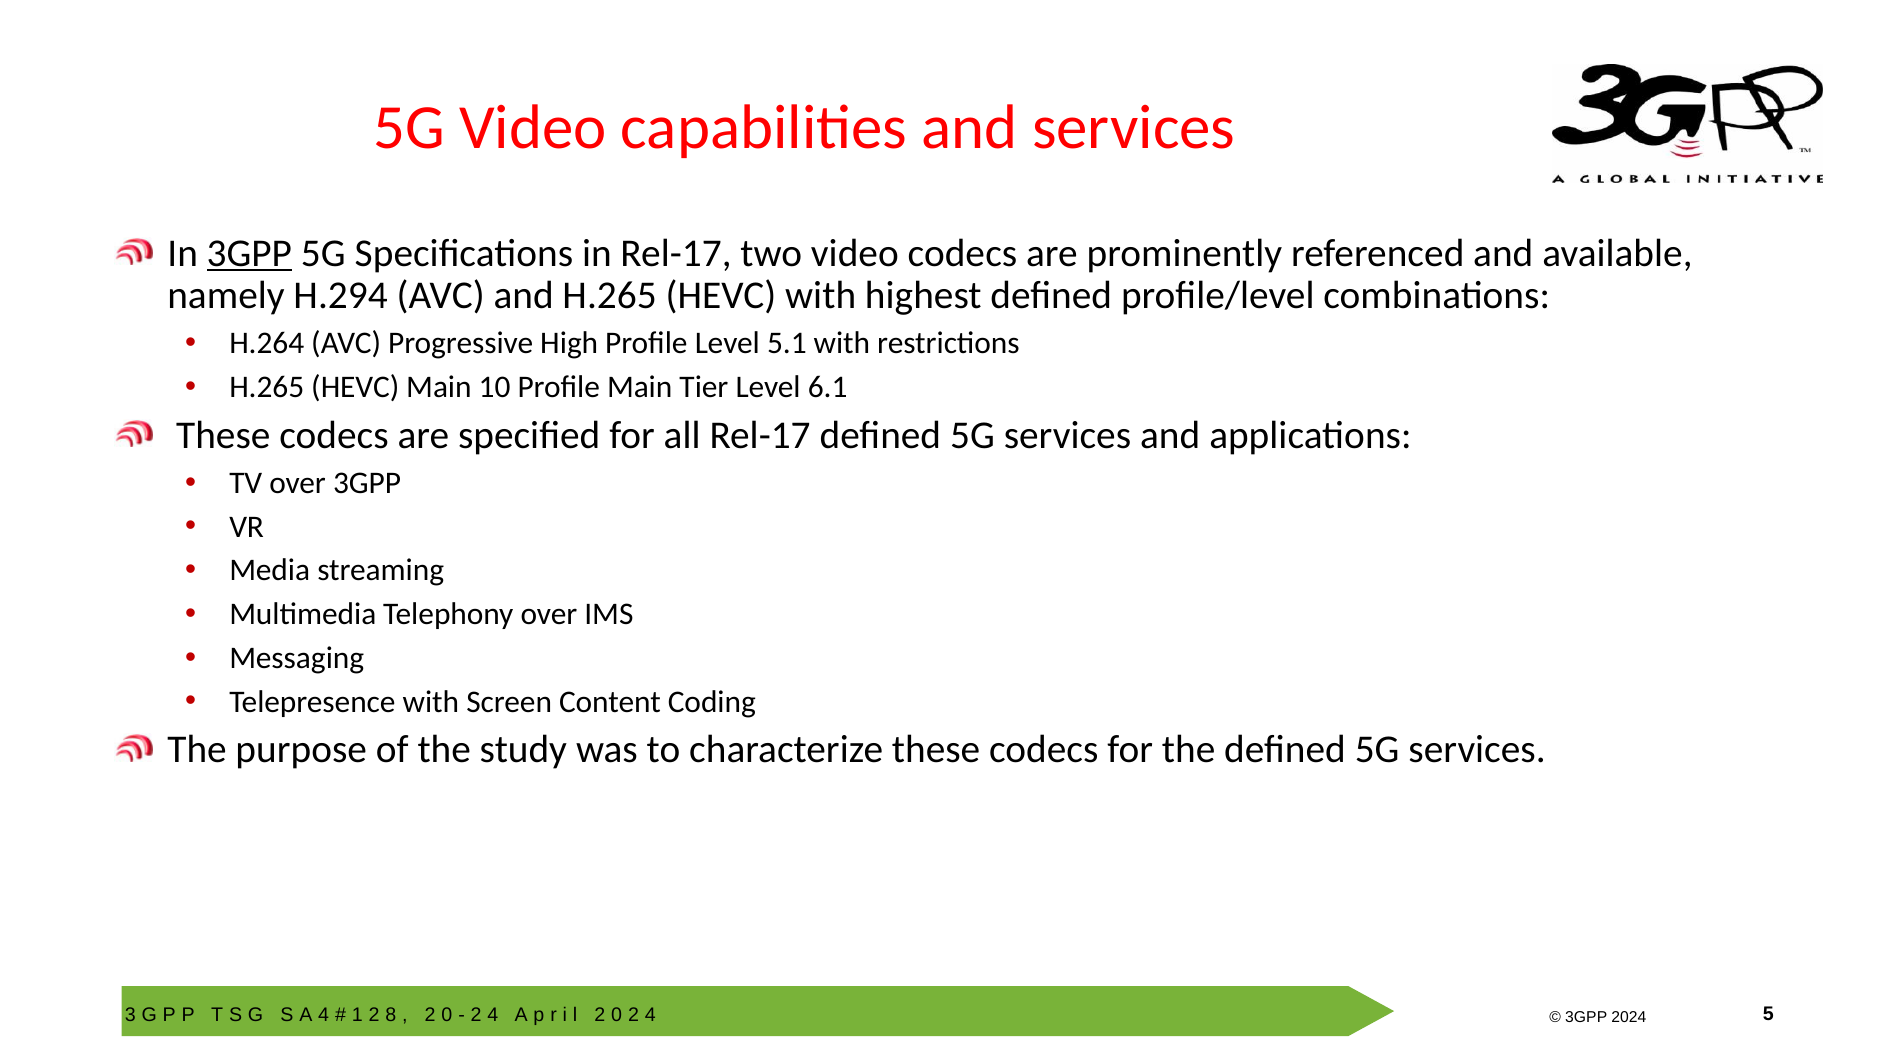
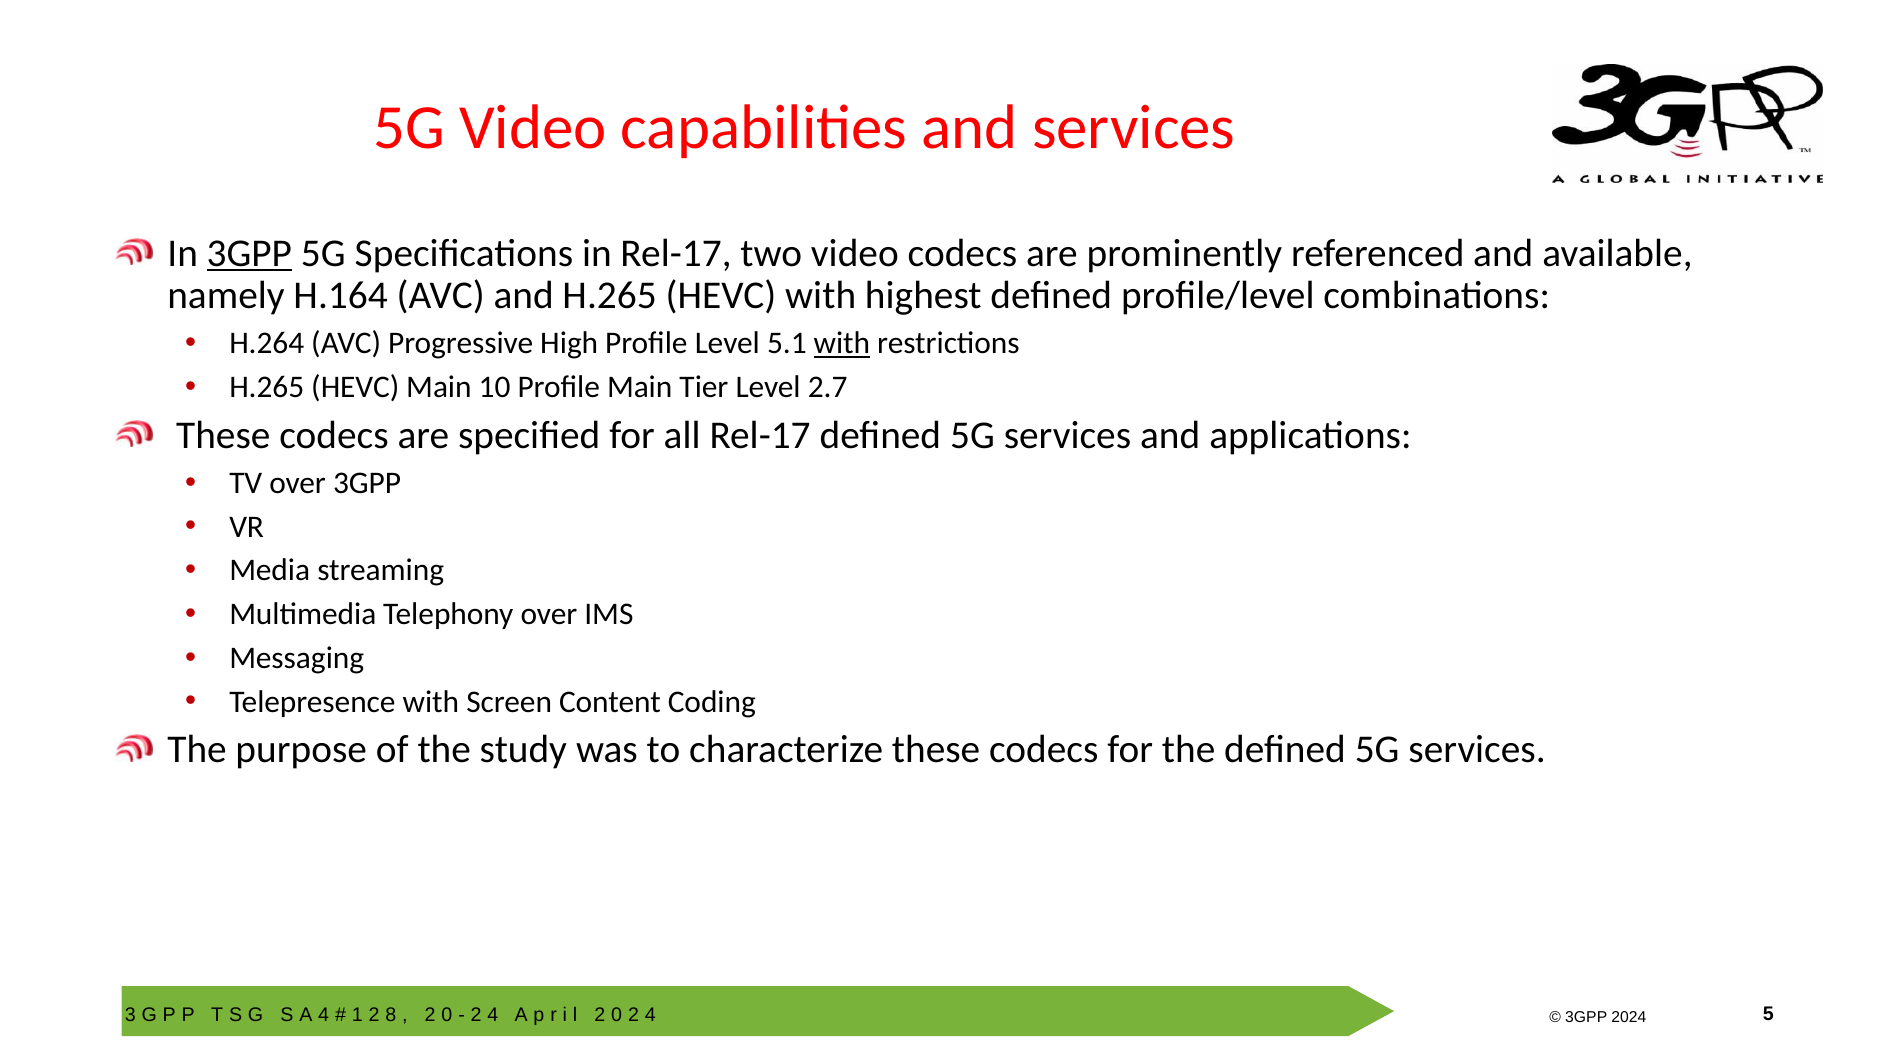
H.294: H.294 -> H.164
with at (842, 343) underline: none -> present
6.1: 6.1 -> 2.7
